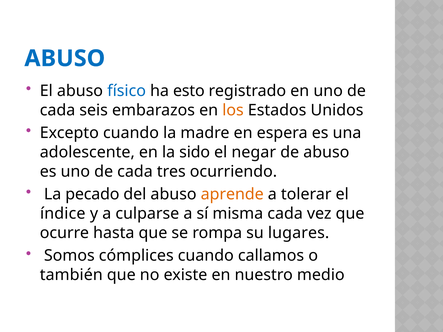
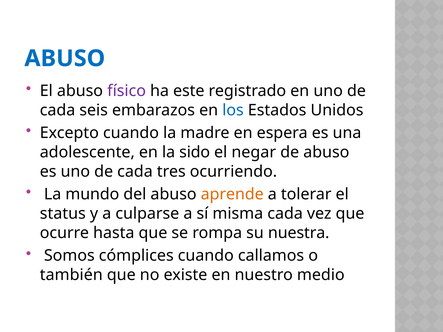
físico colour: blue -> purple
esto: esto -> este
los colour: orange -> blue
pecado: pecado -> mundo
índice: índice -> status
lugares: lugares -> nuestra
